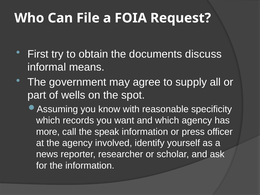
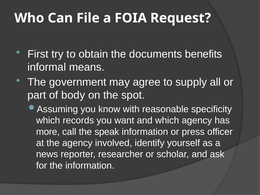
discuss: discuss -> benefits
wells: wells -> body
